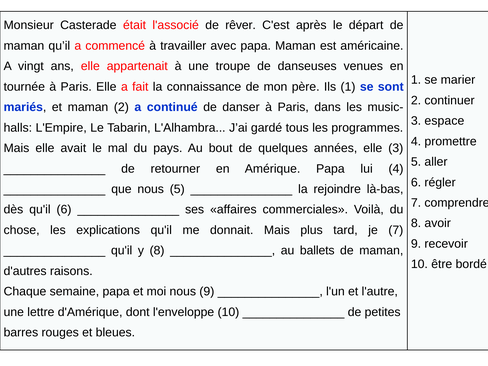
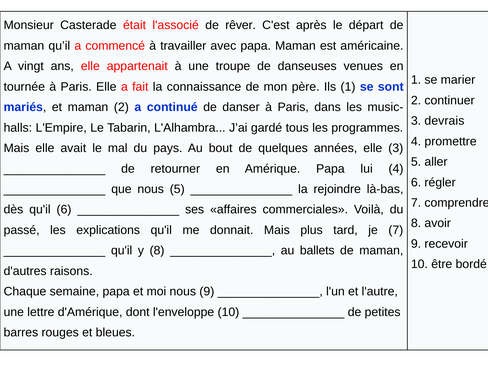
espace: espace -> devrais
chose: chose -> passé
